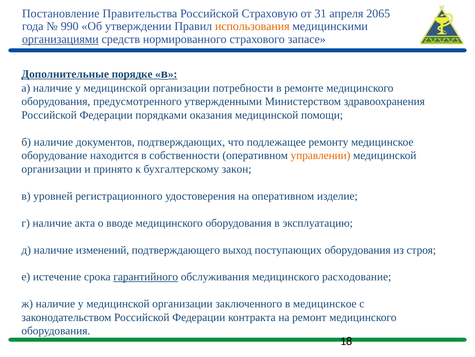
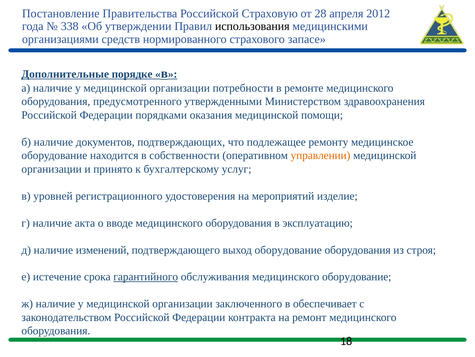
31: 31 -> 28
2065: 2065 -> 2012
990: 990 -> 338
использования colour: orange -> black
организациями underline: present -> none
закон: закон -> услуг
на оперативном: оперативном -> мероприятий
выход поступающих: поступающих -> оборудование
медицинского расходование: расходование -> оборудование
в медицинское: медицинское -> обеспечивает
